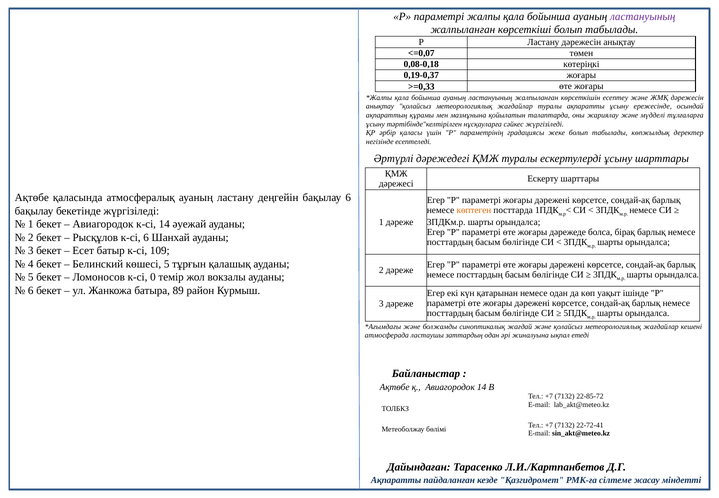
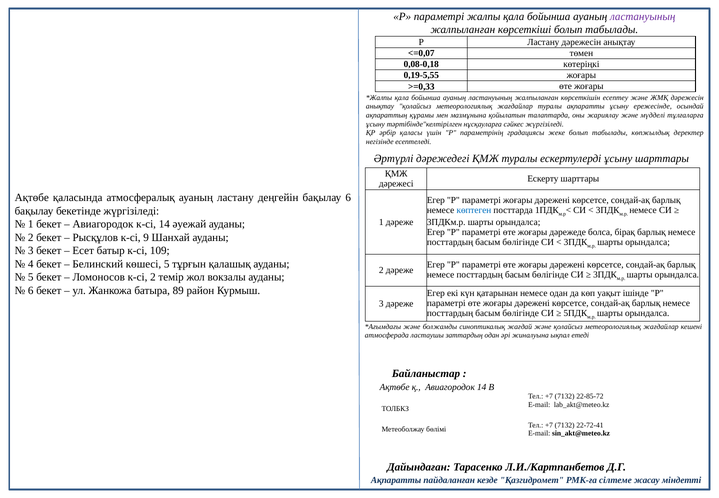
0,19-0,37: 0,19-0,37 -> 0,19-5,55
көптеген colour: orange -> blue
к-сі 6: 6 -> 9
к-сі 0: 0 -> 2
